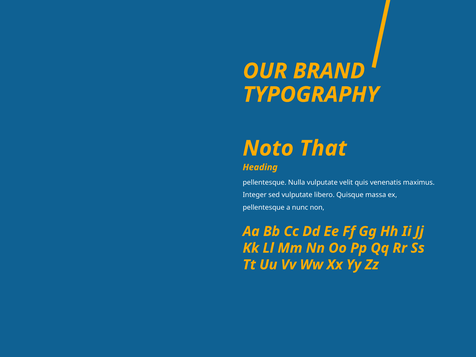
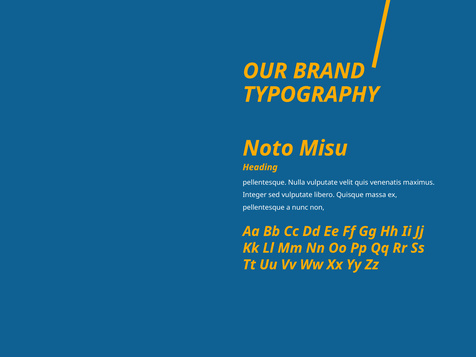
That: That -> Misu
